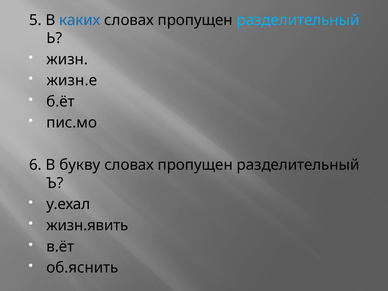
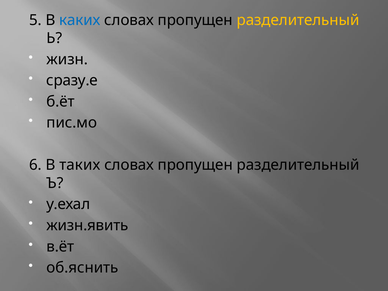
разделительный at (298, 20) colour: light blue -> yellow
жизн.е: жизн.е -> сразу.е
букву: букву -> таких
